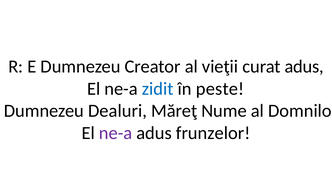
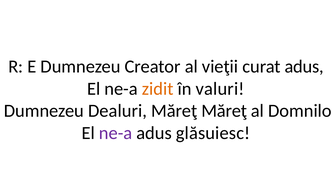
zidit colour: blue -> orange
peste: peste -> valuri
Măreţ Nume: Nume -> Măreţ
frunzelor: frunzelor -> glăsuiesc
